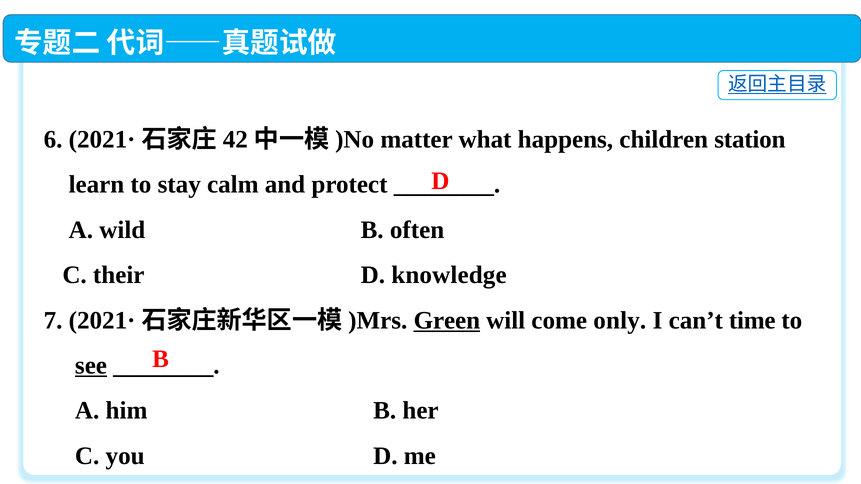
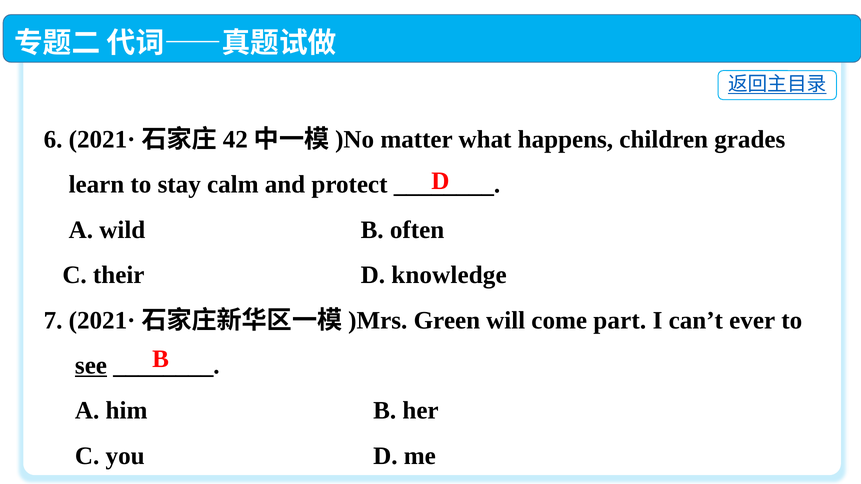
station: station -> grades
Green underline: present -> none
only: only -> part
time: time -> ever
